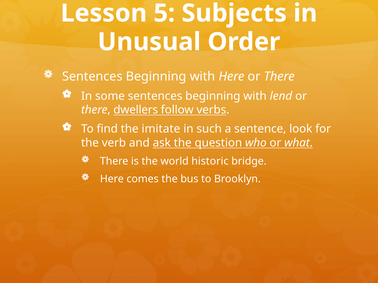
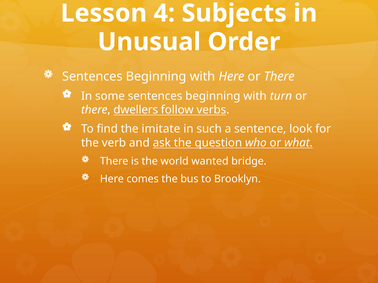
5: 5 -> 4
lend: lend -> turn
historic: historic -> wanted
